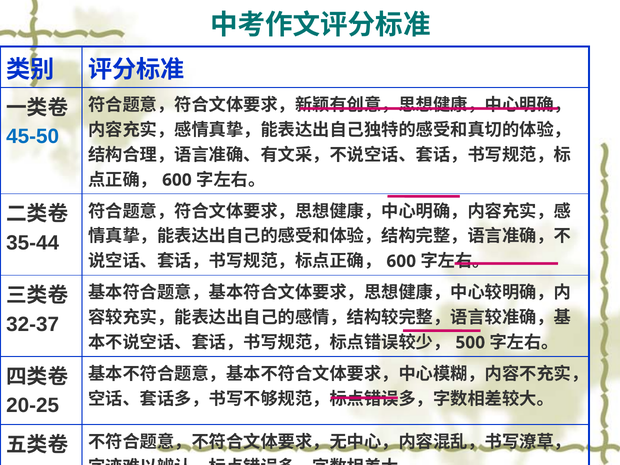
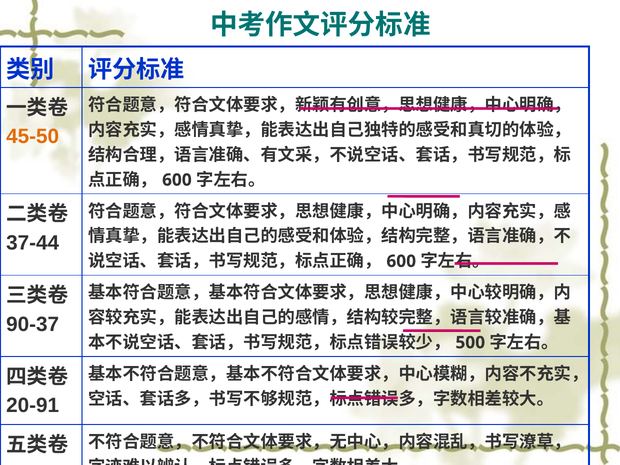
45-50 colour: blue -> orange
35-44: 35-44 -> 37-44
32-37: 32-37 -> 90-37
20-25: 20-25 -> 20-91
